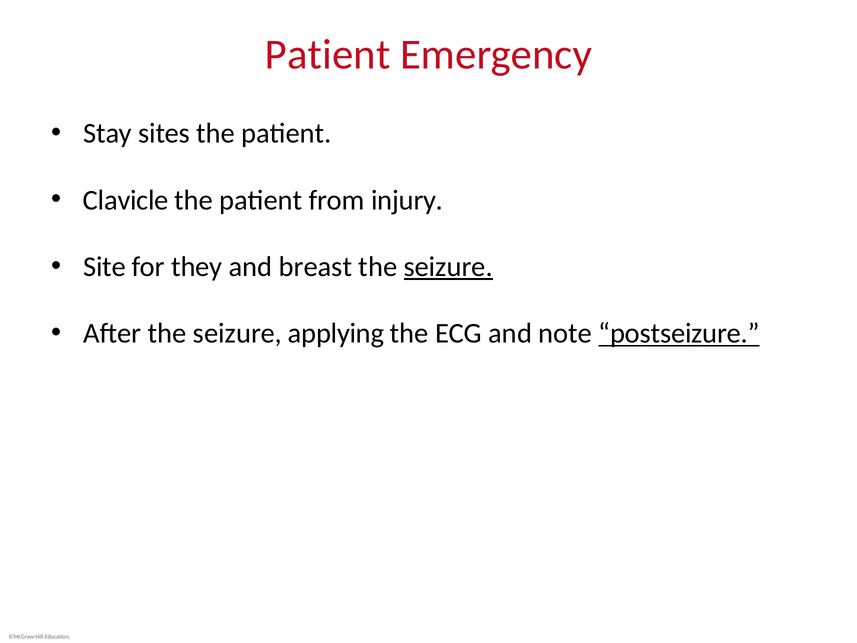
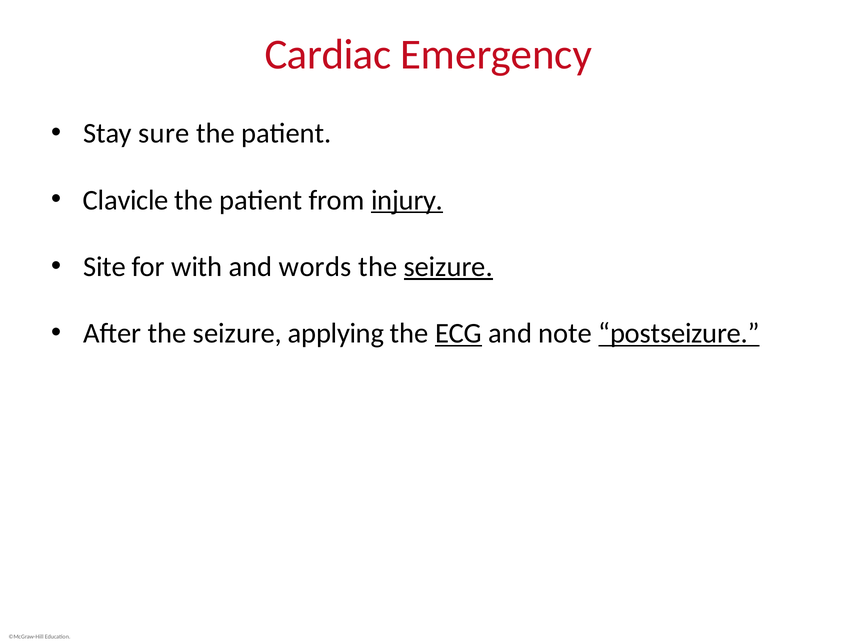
Patient at (328, 54): Patient -> Cardiac
sites: sites -> sure
injury underline: none -> present
they: they -> with
breast: breast -> words
ECG underline: none -> present
